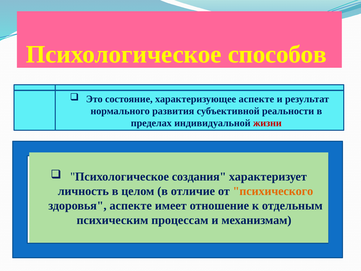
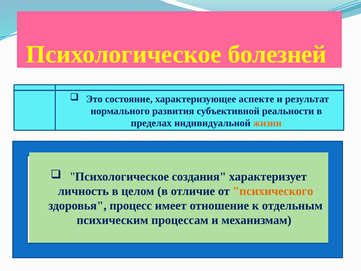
способов: способов -> болезней
жизни colour: red -> orange
здоровья аспекте: аспекте -> процесс
